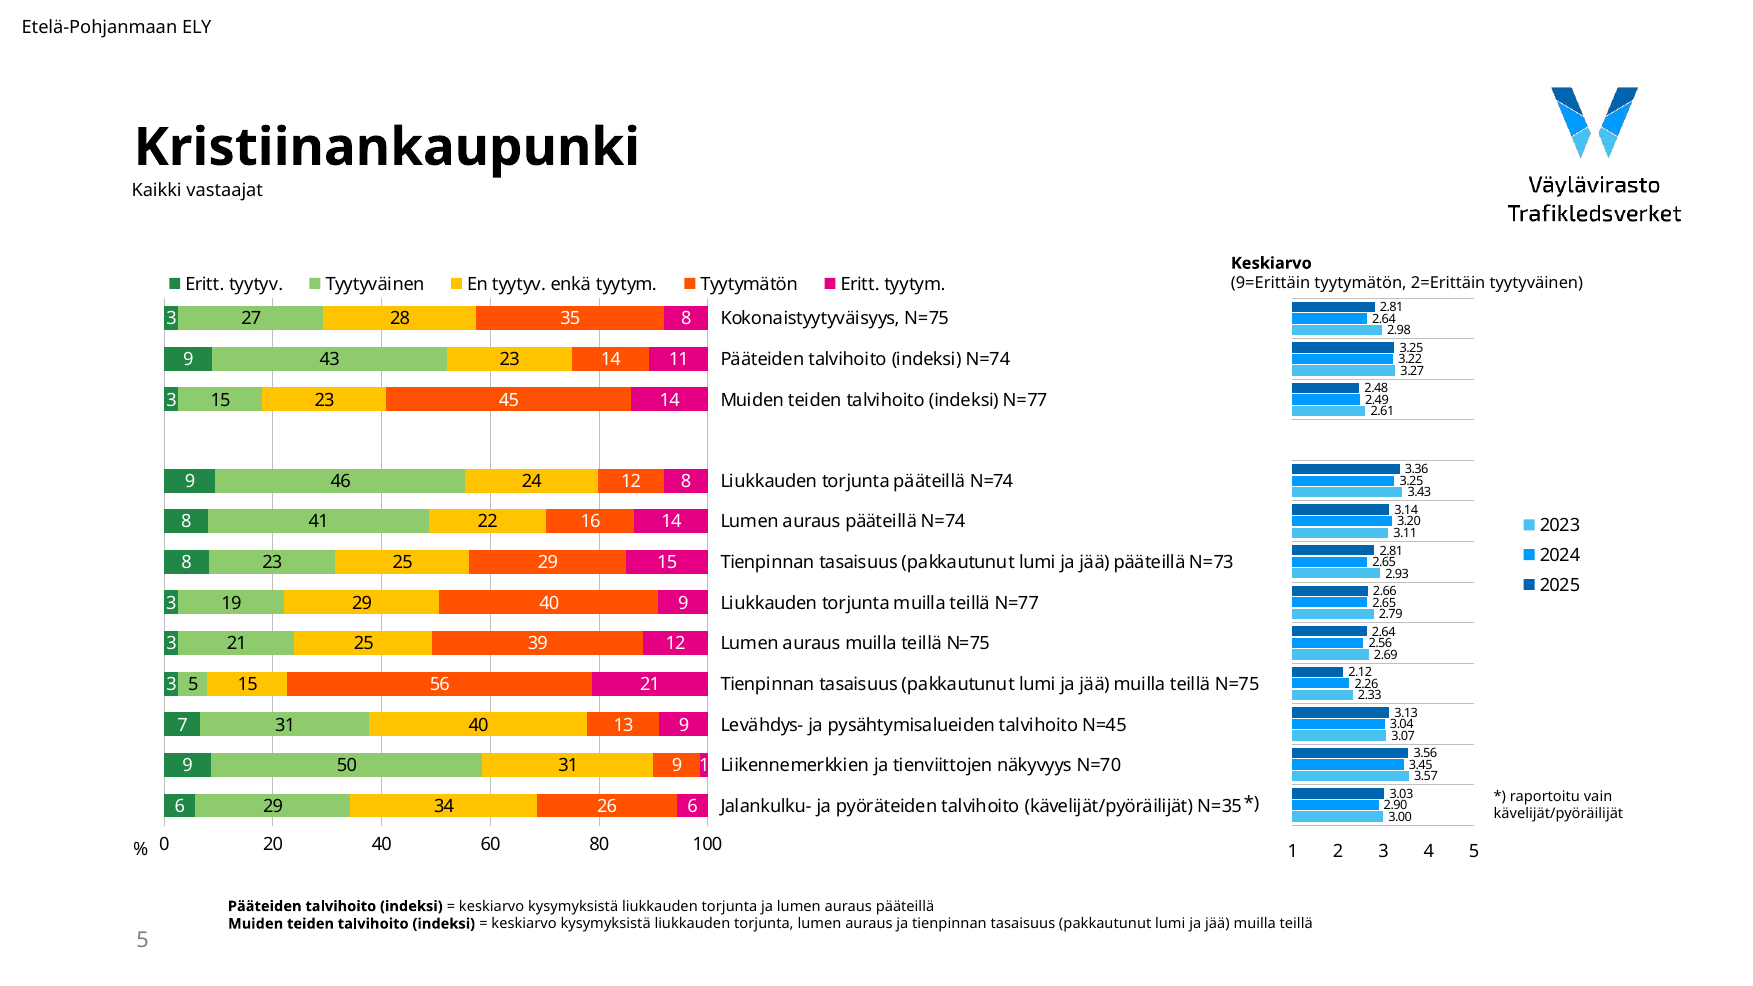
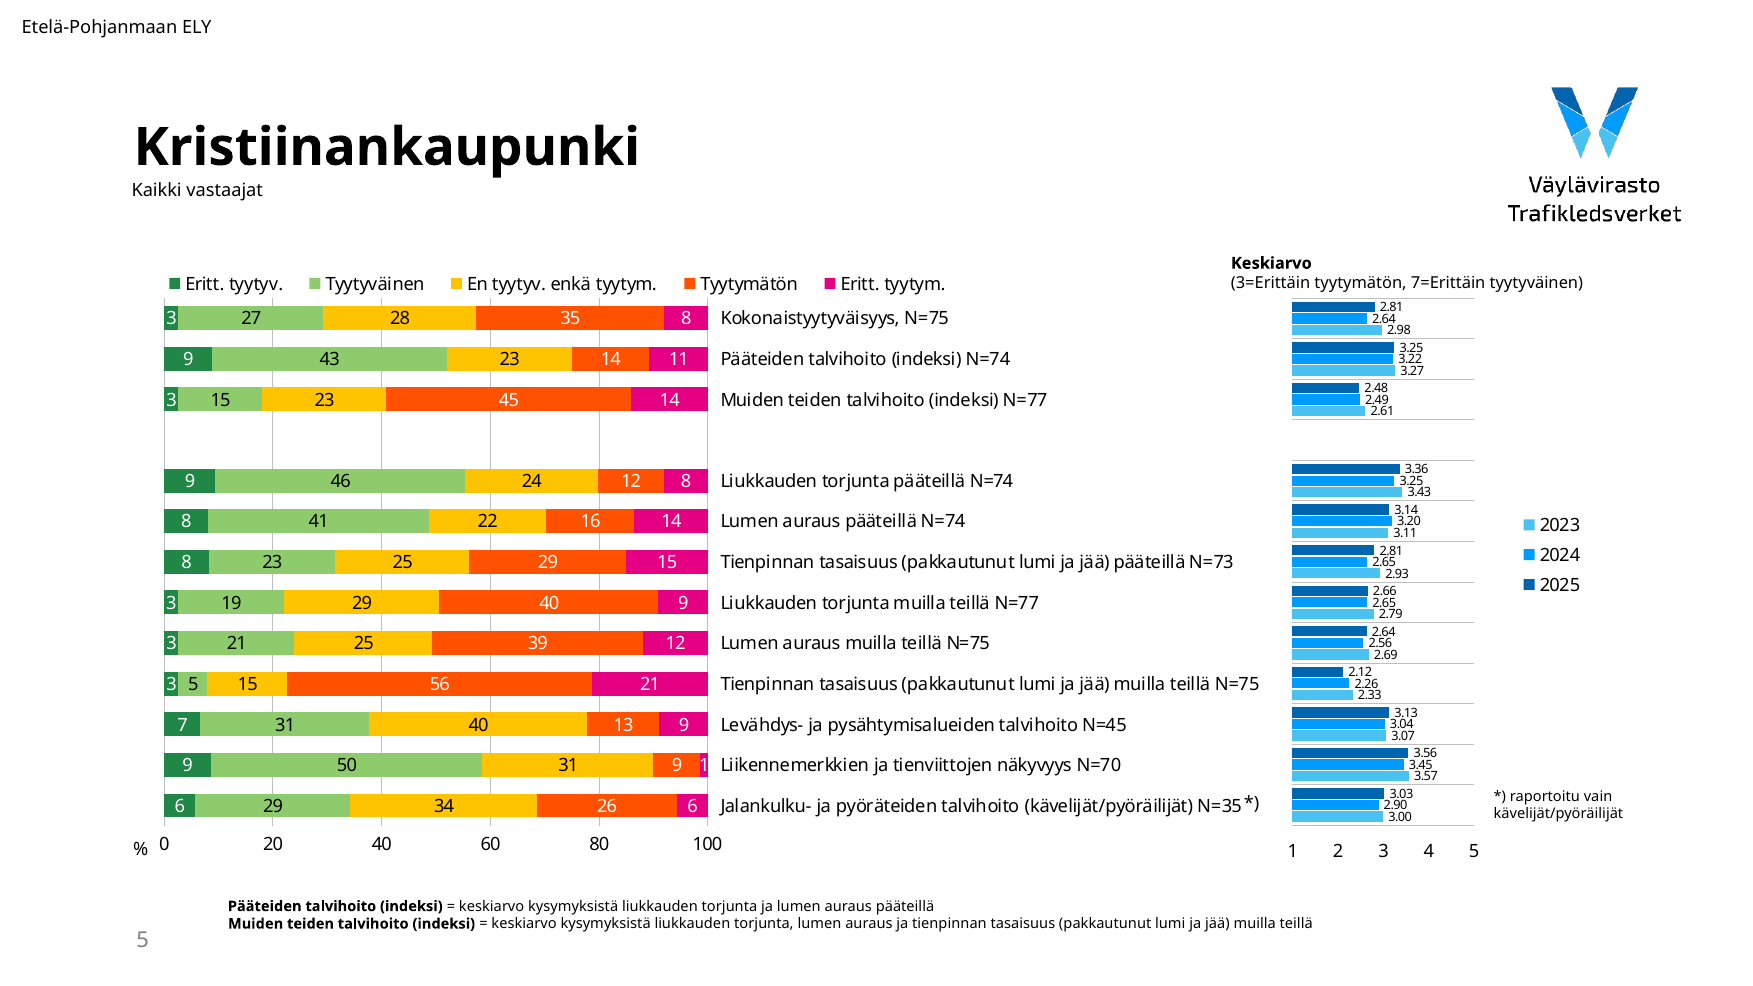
9=Erittäin: 9=Erittäin -> 3=Erittäin
2=Erittäin: 2=Erittäin -> 7=Erittäin
